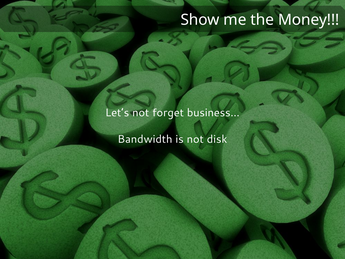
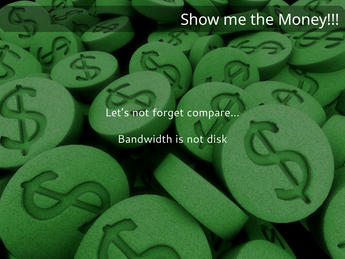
business…: business… -> compare…
